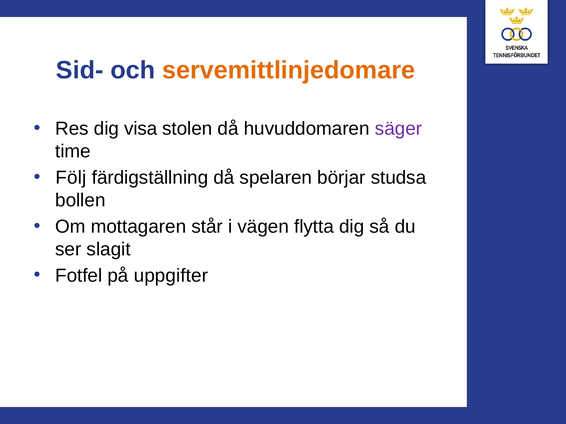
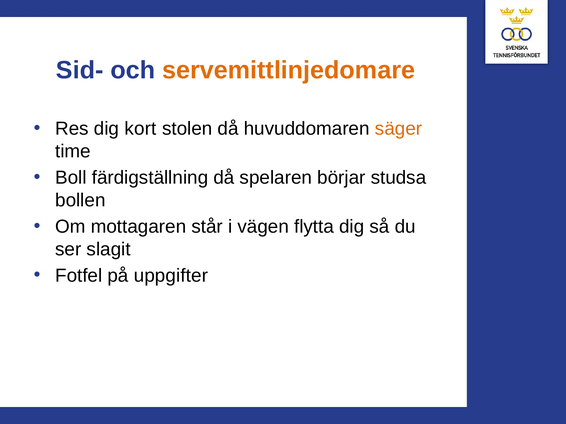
visa: visa -> kort
säger colour: purple -> orange
Följ: Följ -> Boll
